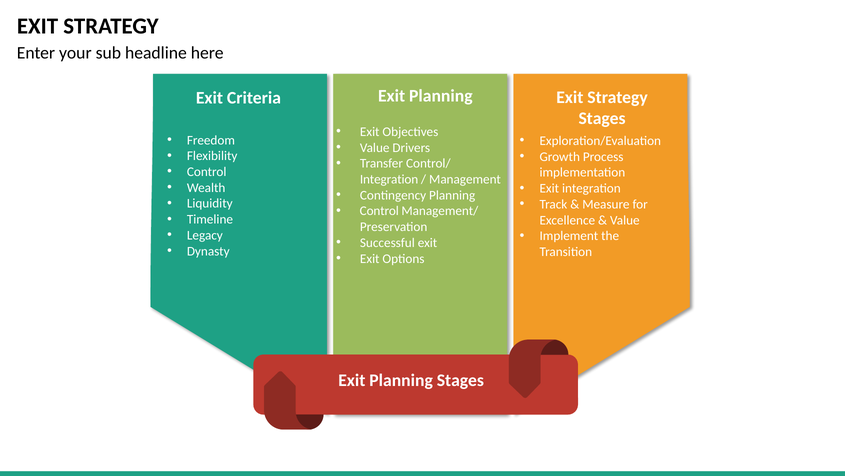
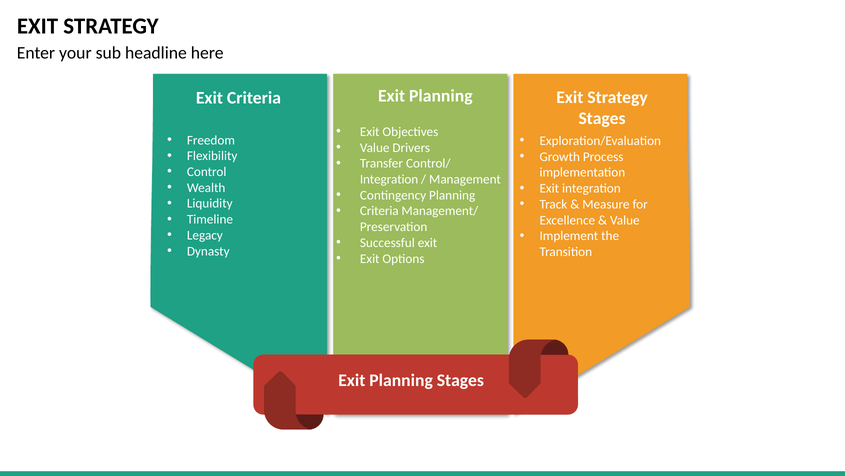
Control at (379, 211): Control -> Criteria
